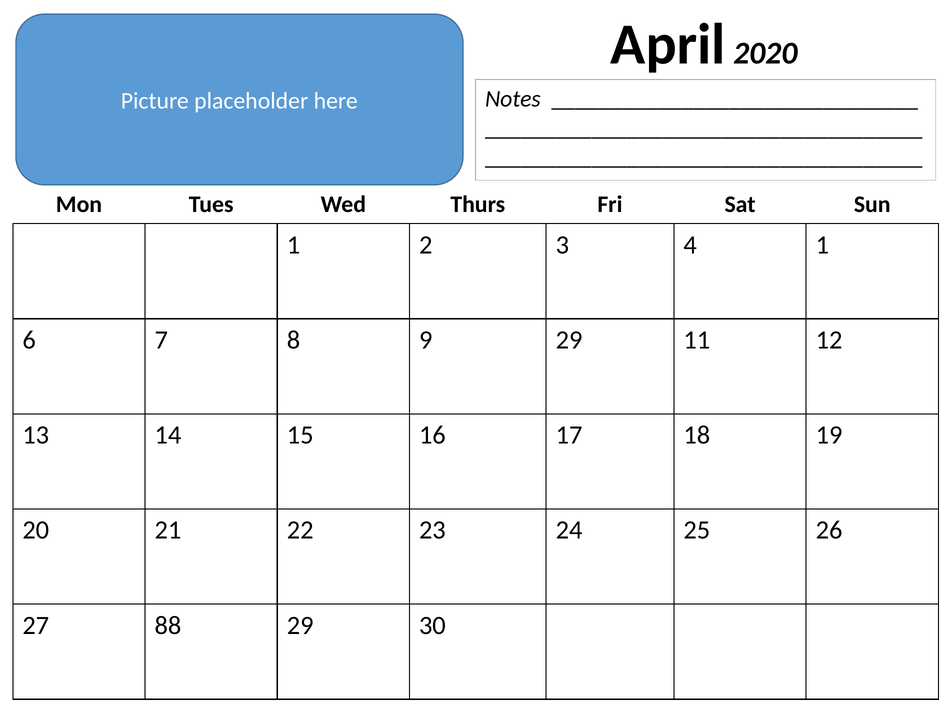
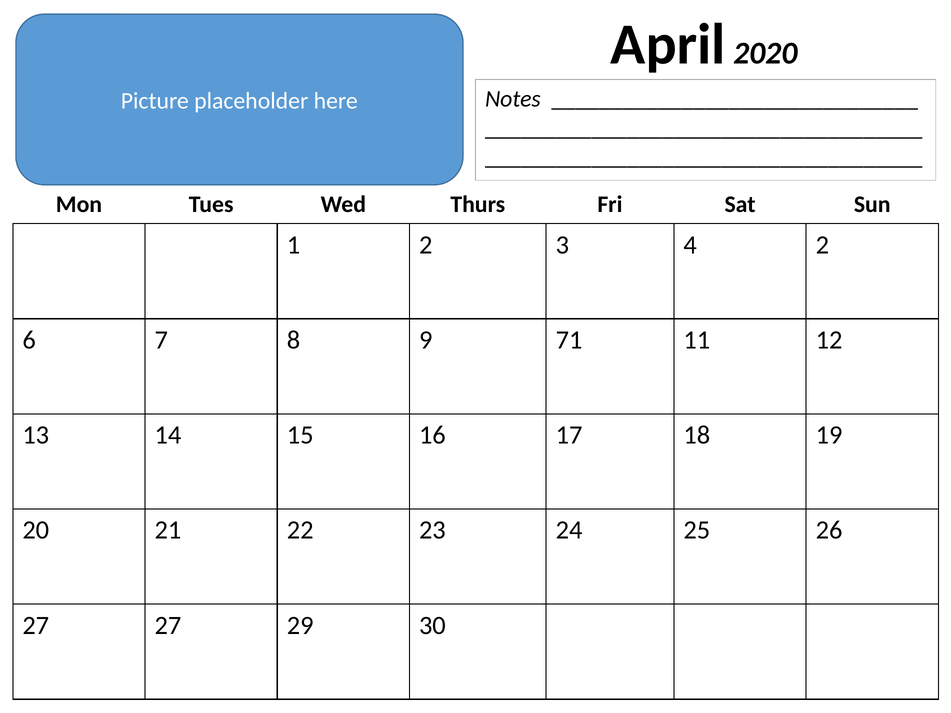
4 1: 1 -> 2
9 29: 29 -> 71
27 88: 88 -> 27
